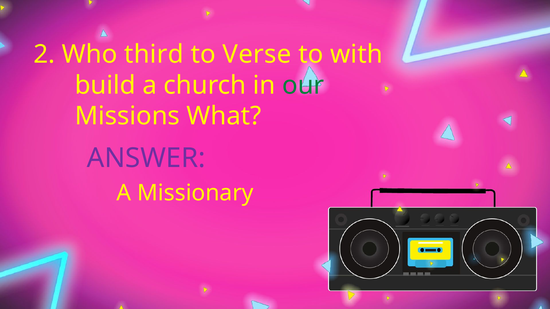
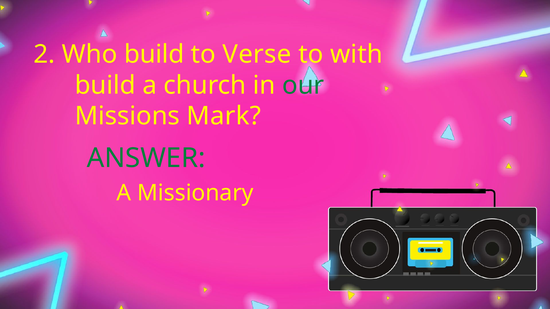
Who third: third -> build
What: What -> Mark
ANSWER colour: purple -> green
